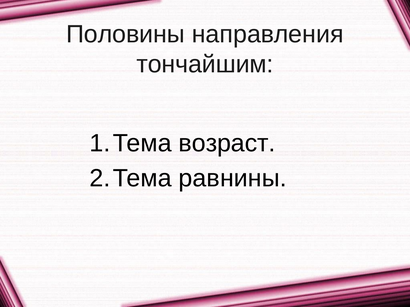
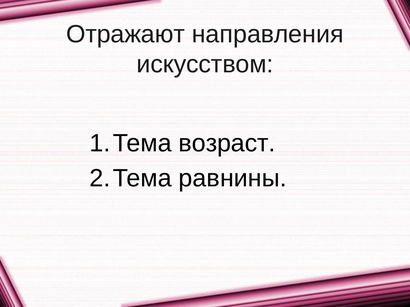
Половины: Половины -> Отражают
тончайшим: тончайшим -> искусством
